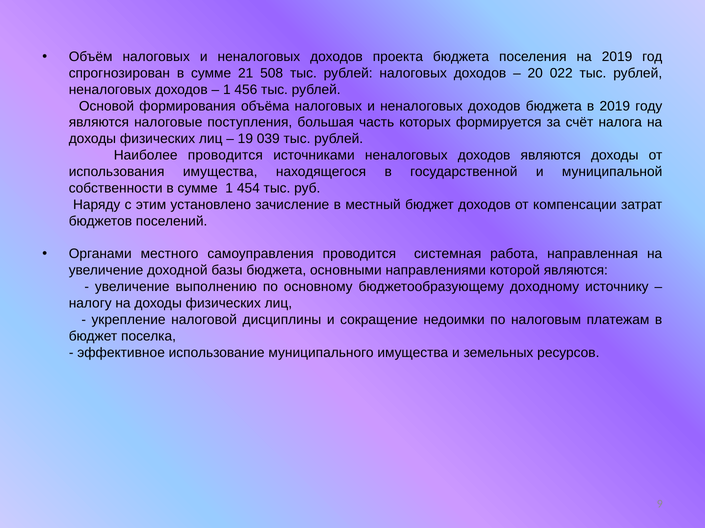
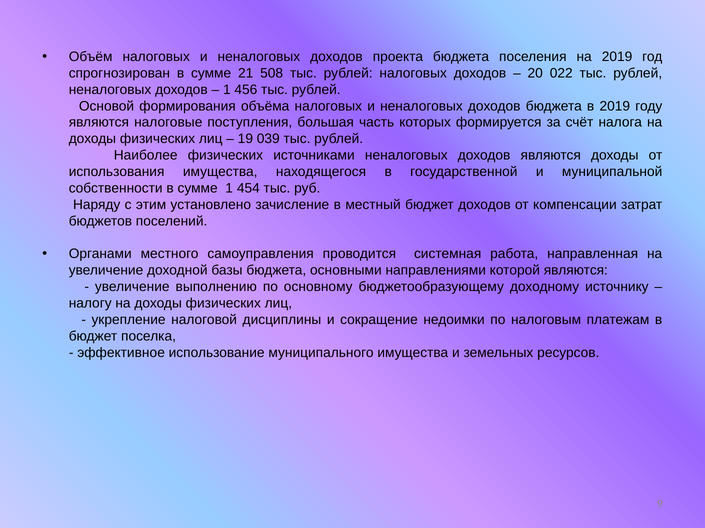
Наиболее проводится: проводится -> физических
